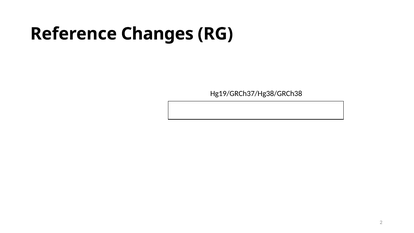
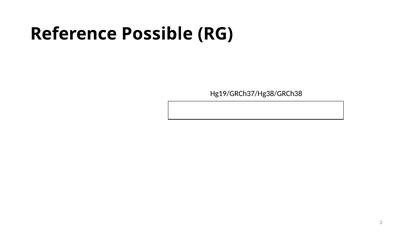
Changes: Changes -> Possible
